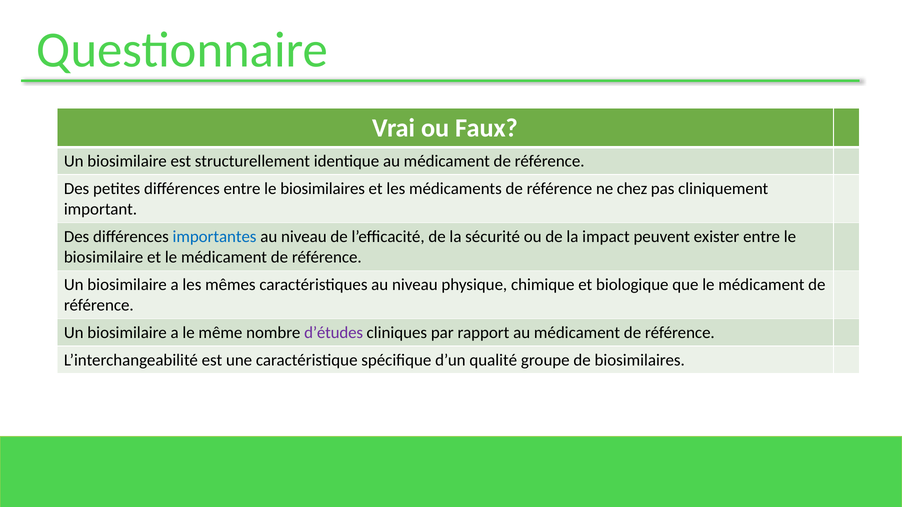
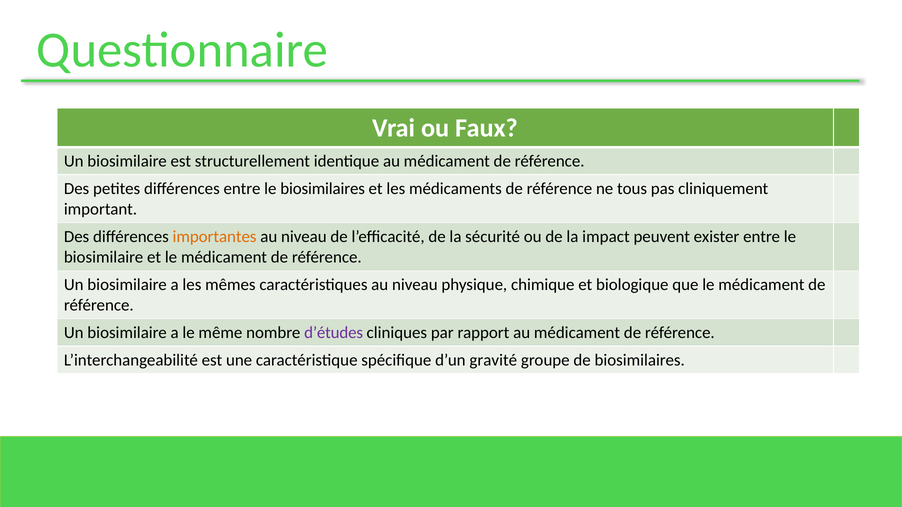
chez: chez -> tous
importantes colour: blue -> orange
qualité: qualité -> gravité
